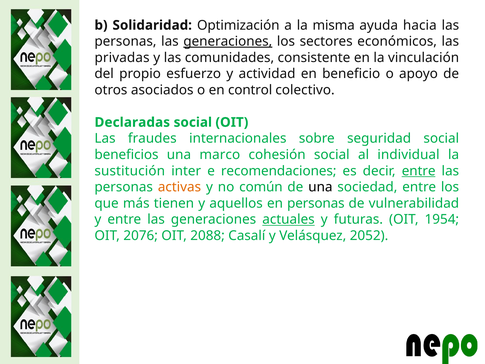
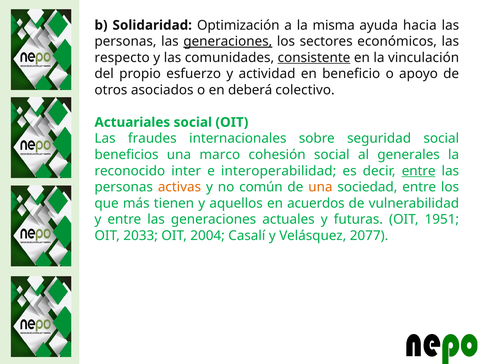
privadas: privadas -> respecto
consistente underline: none -> present
control: control -> deberá
Declaradas: Declaradas -> Actuariales
individual: individual -> generales
sustitución: sustitución -> reconocido
recomendaciones: recomendaciones -> interoperabilidad
una at (320, 187) colour: black -> orange
en personas: personas -> acuerdos
actuales underline: present -> none
1954: 1954 -> 1951
2076: 2076 -> 2033
2088: 2088 -> 2004
2052: 2052 -> 2077
